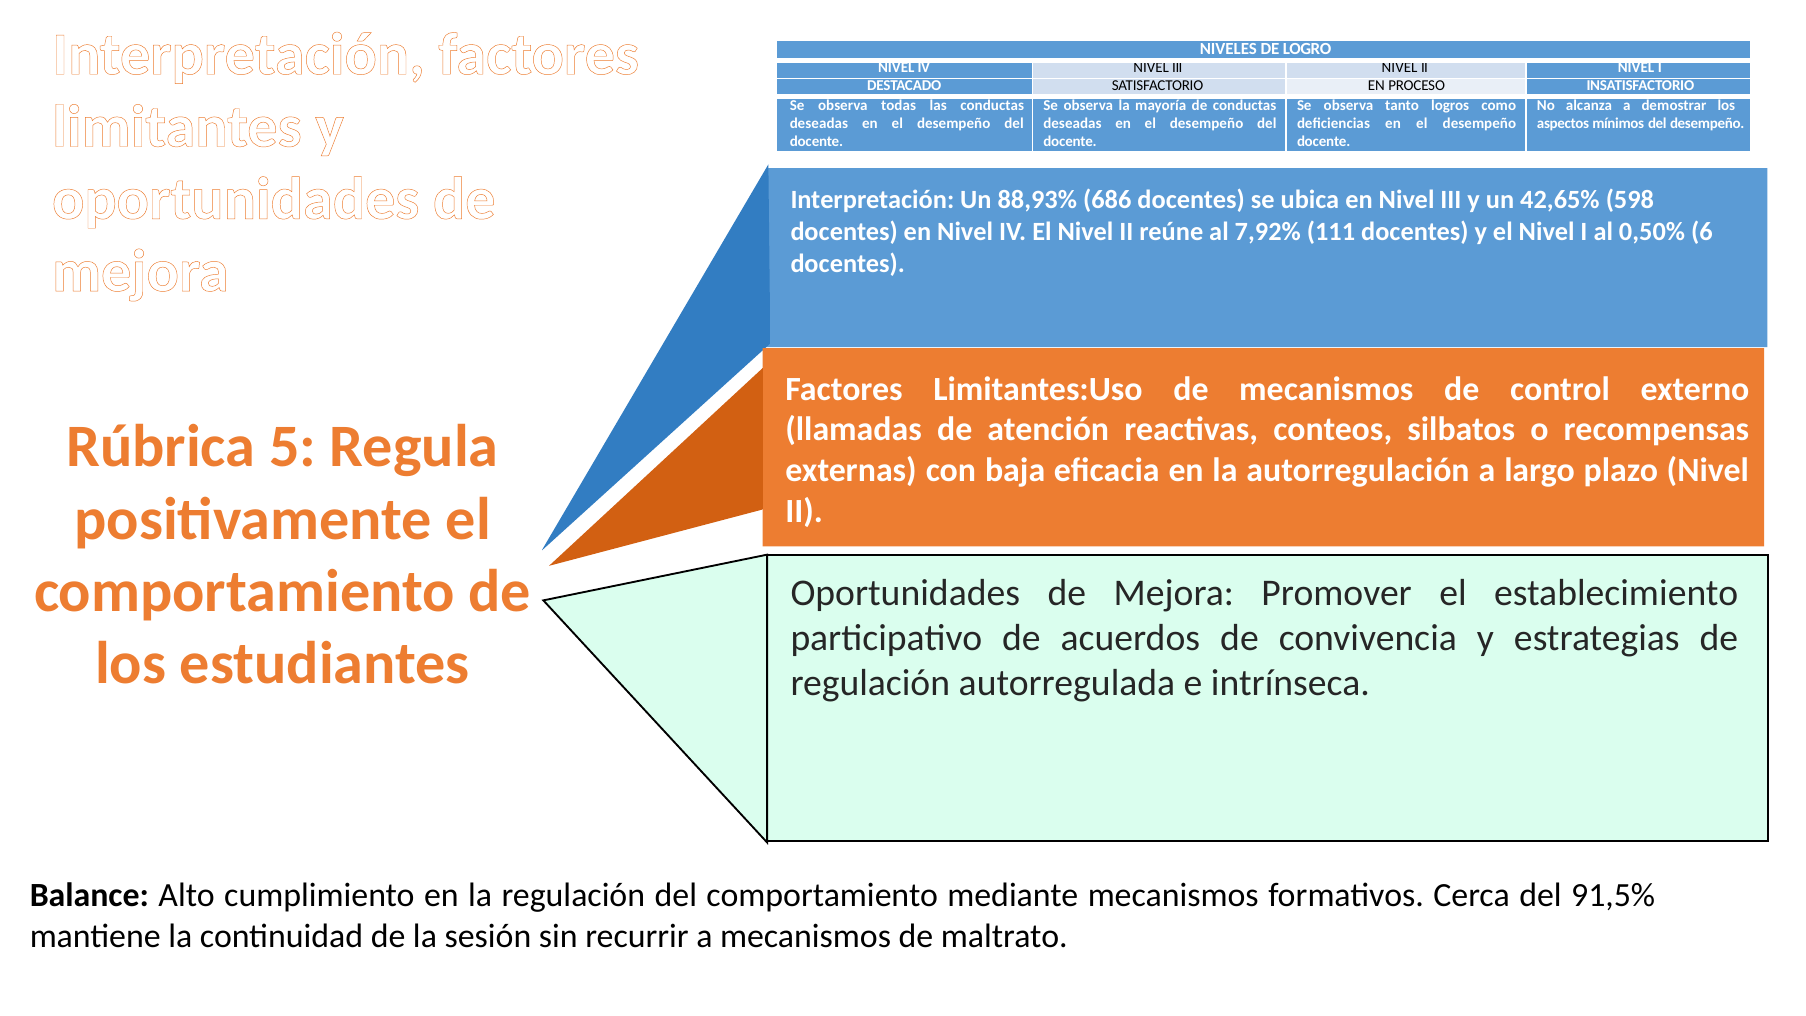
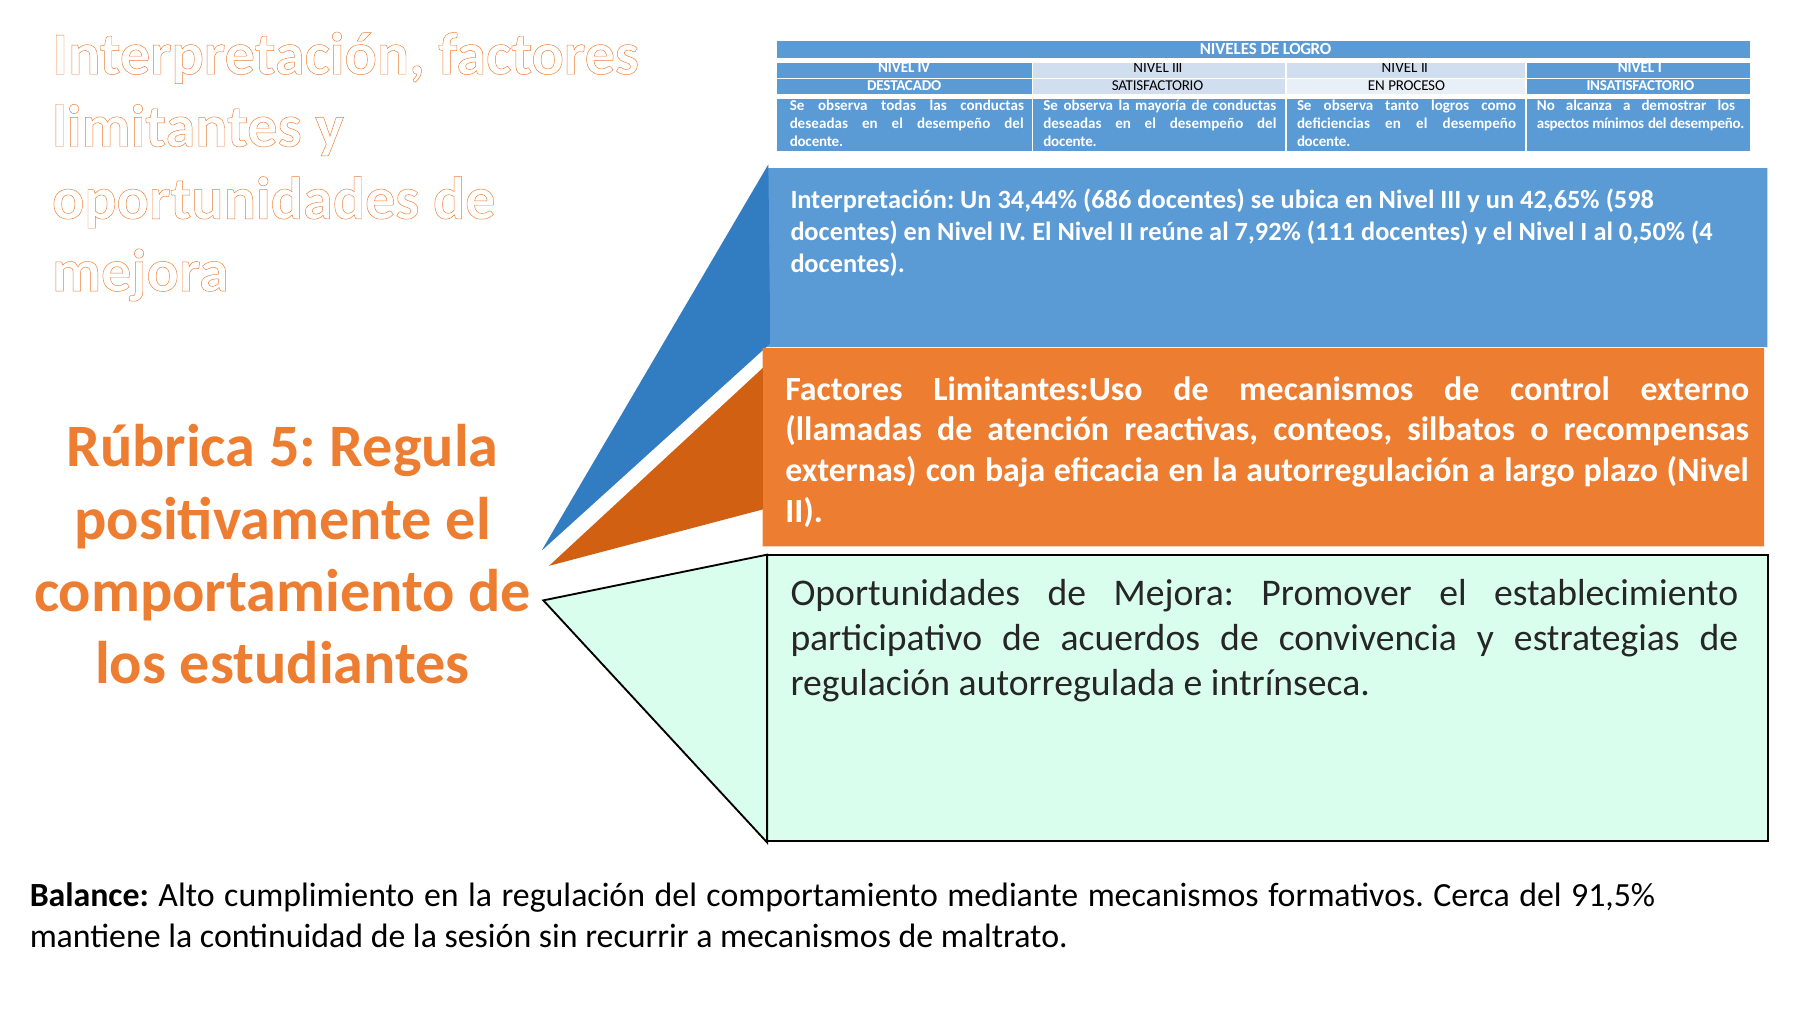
88,93%: 88,93% -> 34,44%
6: 6 -> 4
